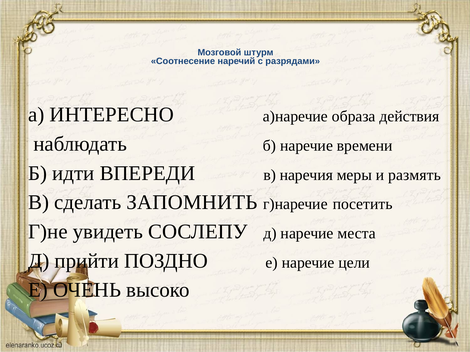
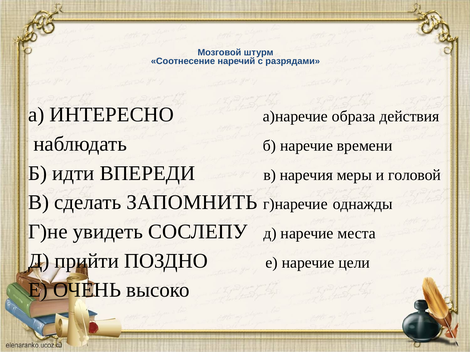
размять: размять -> головой
посетить: посетить -> однажды
